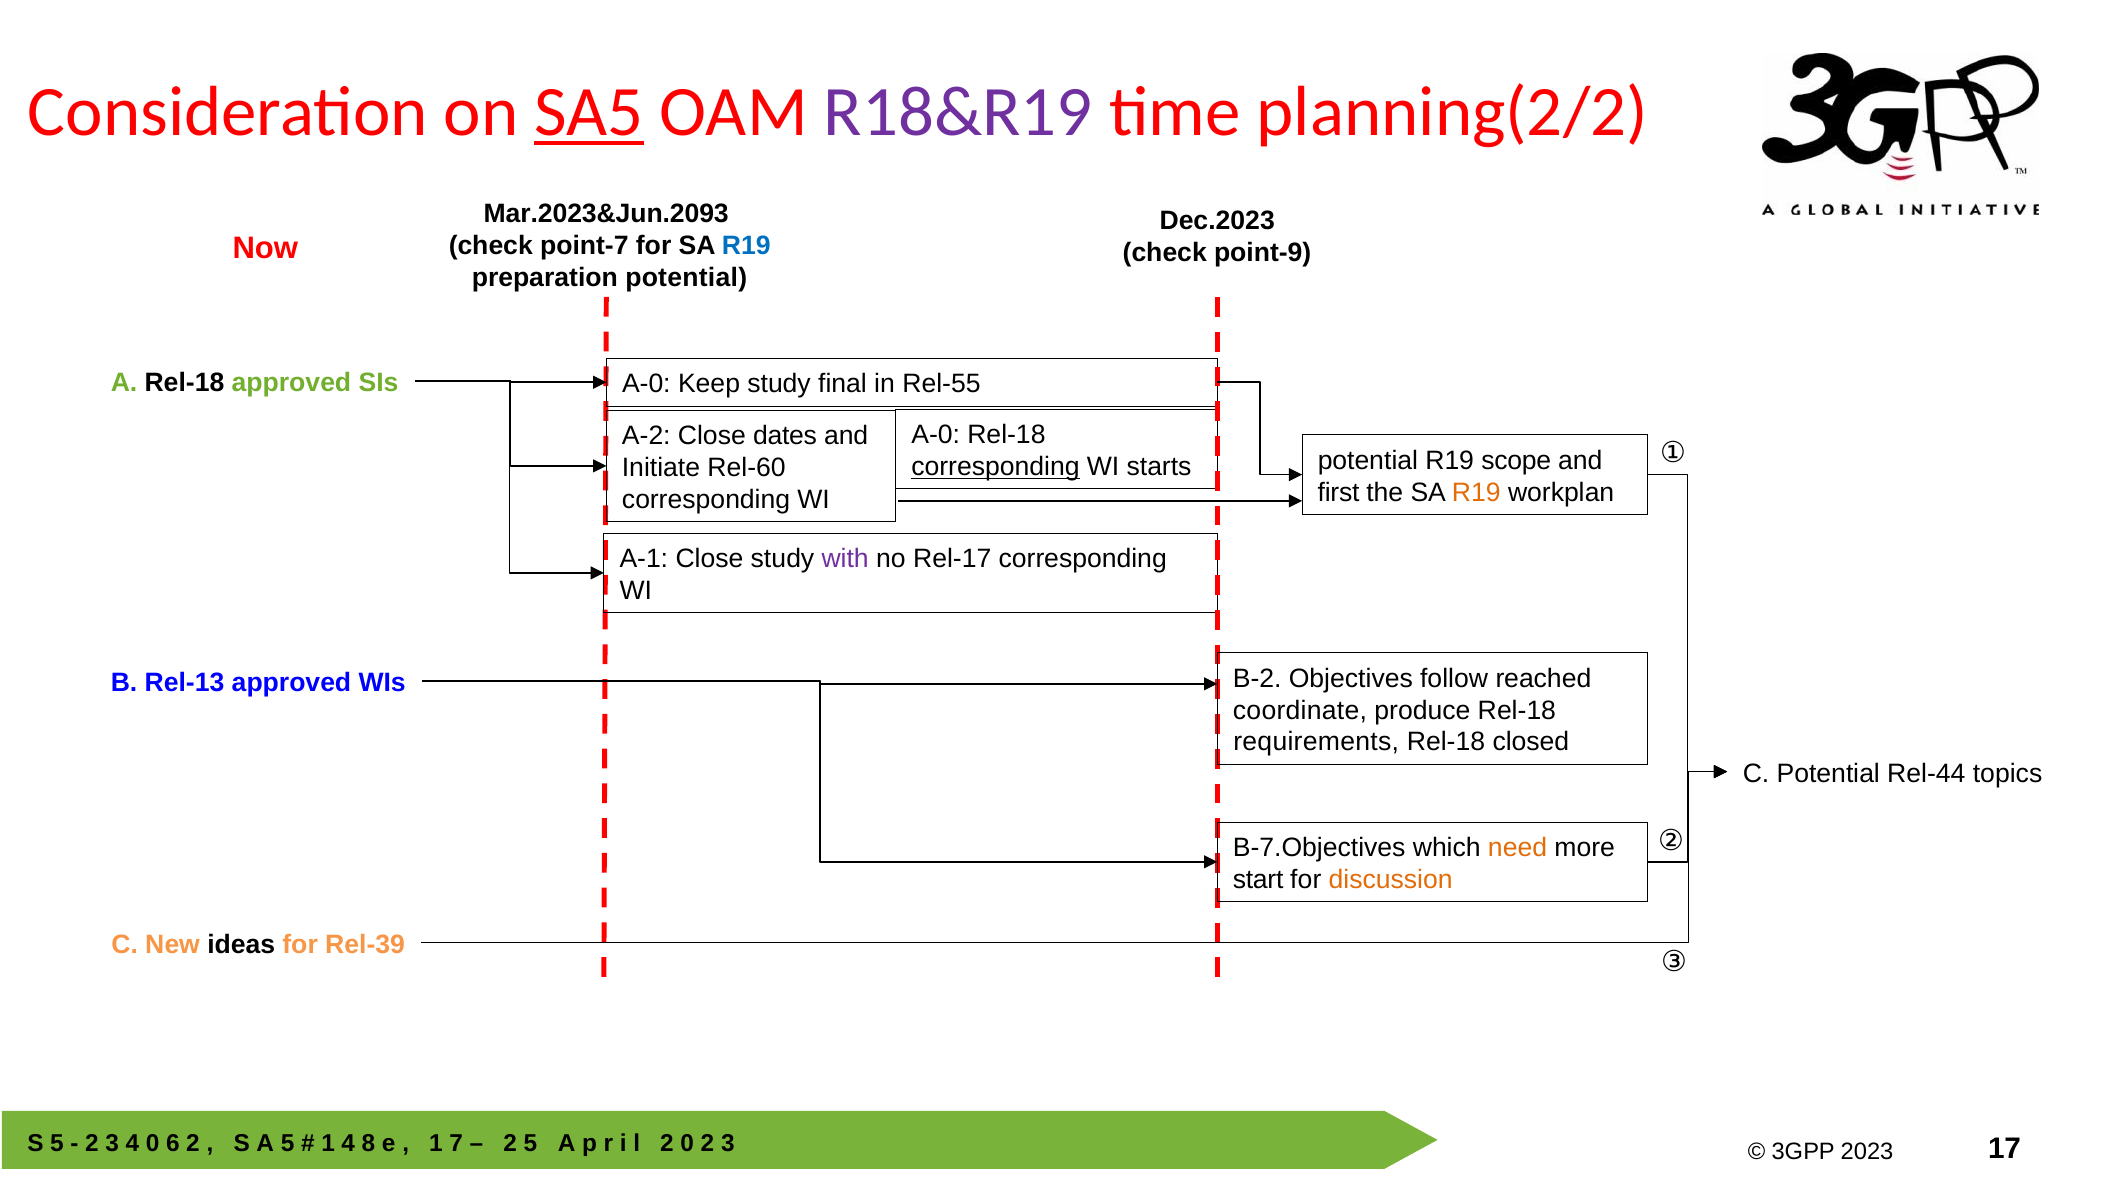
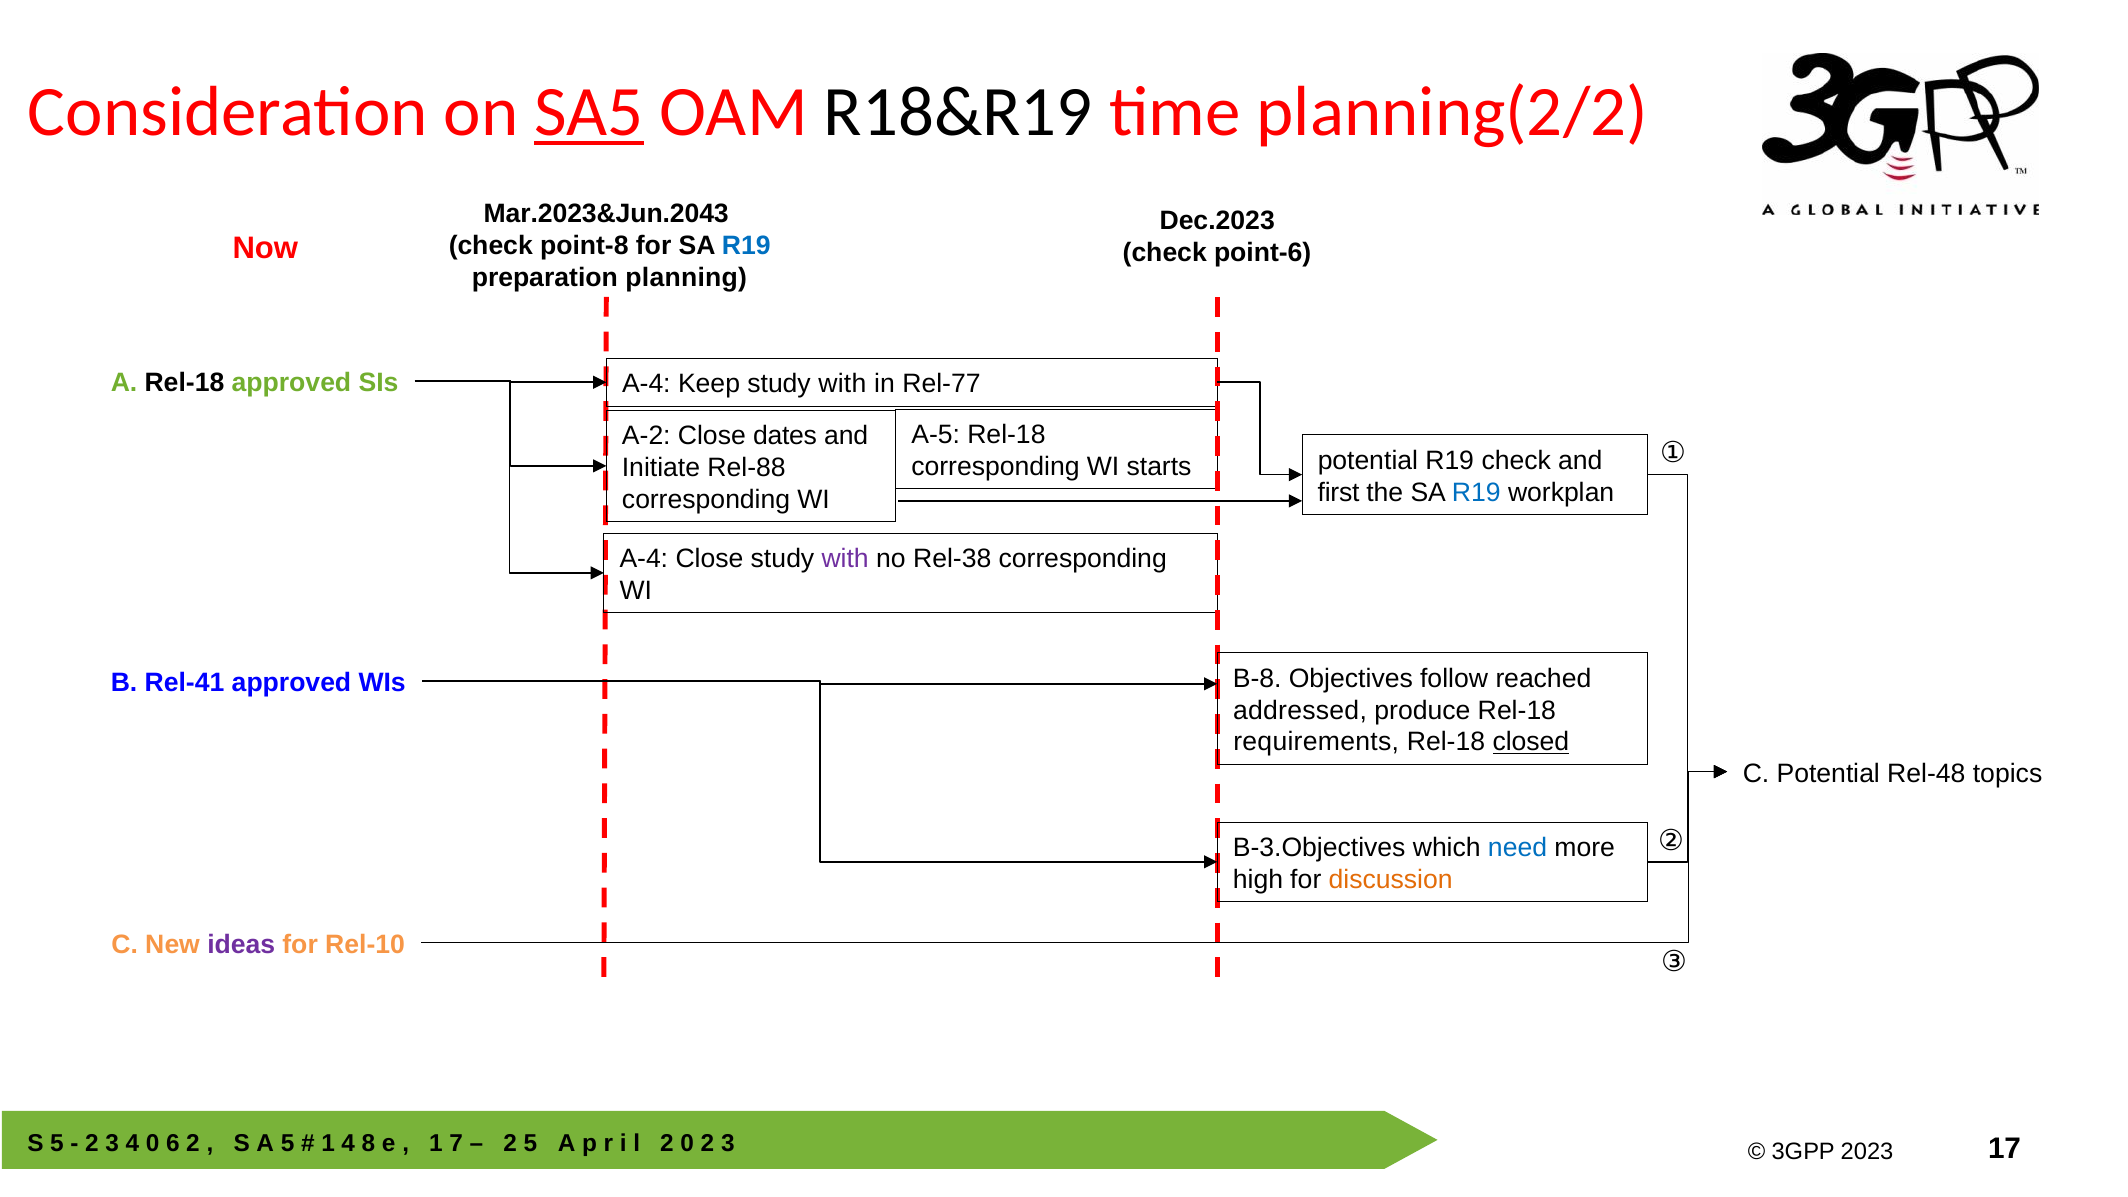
R18&R19 colour: purple -> black
Mar.2023&Jun.2093: Mar.2023&Jun.2093 -> Mar.2023&Jun.2043
point-7: point-7 -> point-8
point-9: point-9 -> point-6
preparation potential: potential -> planning
SIs A-0: A-0 -> A-4
Keep study final: final -> with
Rel-55: Rel-55 -> Rel-77
A-0 at (936, 435): A-0 -> A-5
R19 scope: scope -> check
corresponding at (995, 467) underline: present -> none
Rel-60: Rel-60 -> Rel-88
R19 at (1476, 492) colour: orange -> blue
A-1 at (644, 559): A-1 -> A-4
Rel-17: Rel-17 -> Rel-38
Rel-13: Rel-13 -> Rel-41
B-2: B-2 -> B-8
coordinate: coordinate -> addressed
closed underline: none -> present
Rel-44: Rel-44 -> Rel-48
B-7.Objectives: B-7.Objectives -> B-3.Objectives
need colour: orange -> blue
start: start -> high
ideas colour: black -> purple
Rel-39: Rel-39 -> Rel-10
